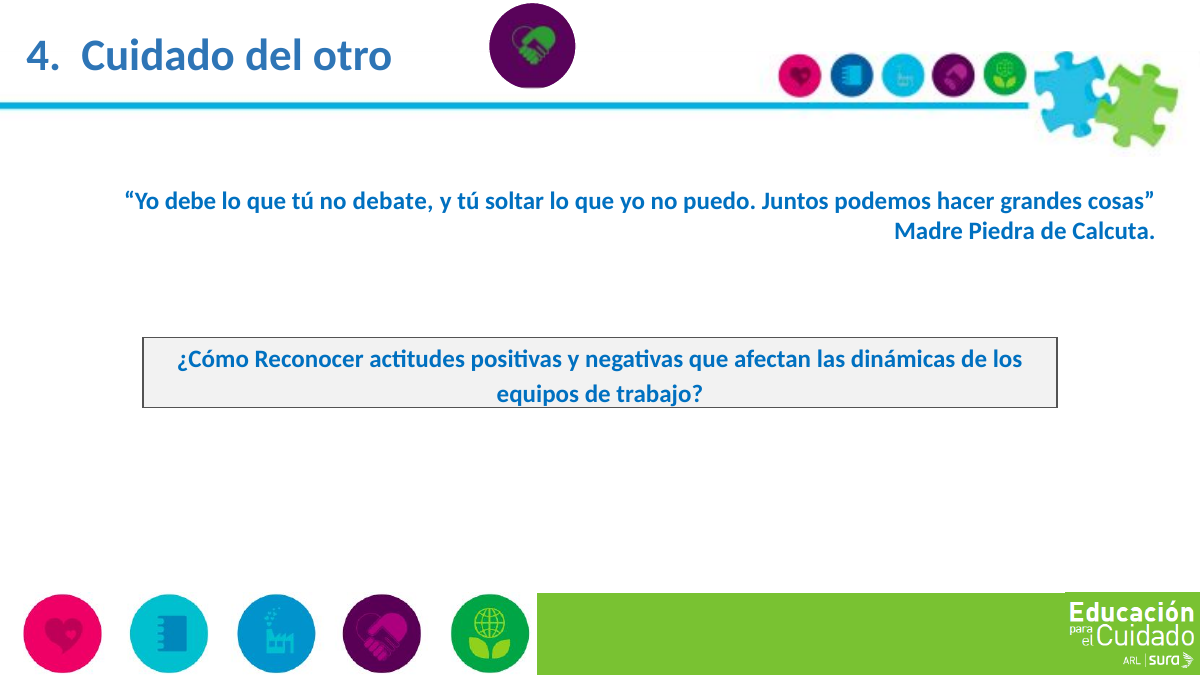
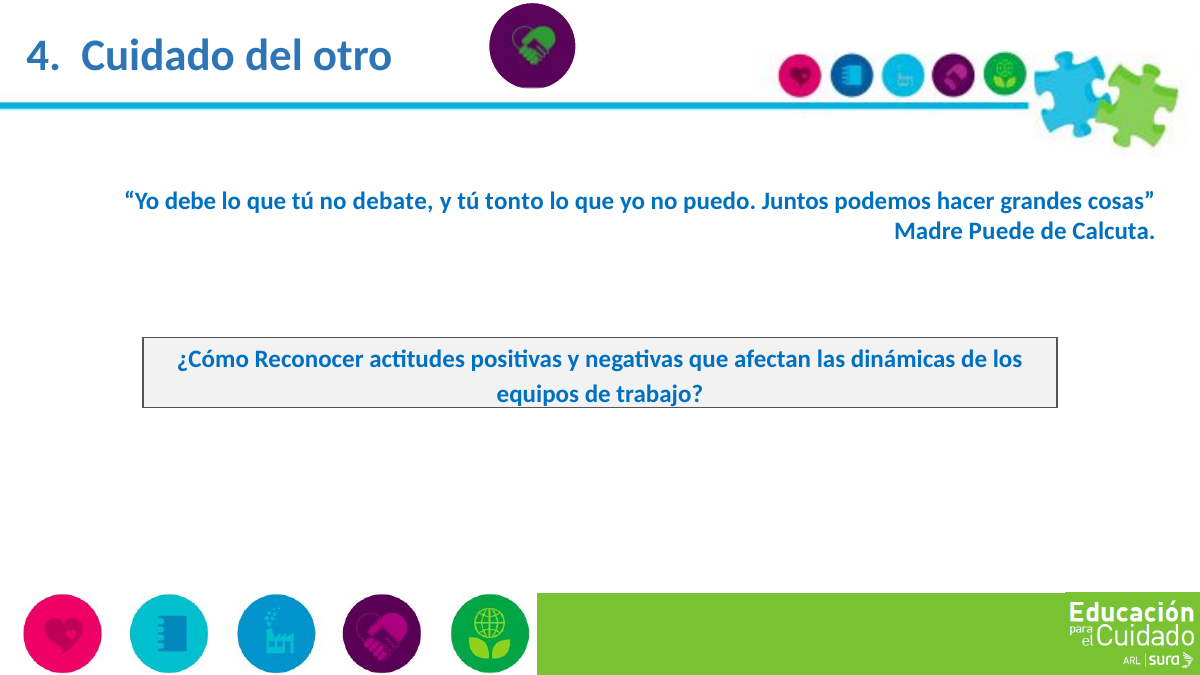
soltar: soltar -> tonto
Piedra: Piedra -> Puede
